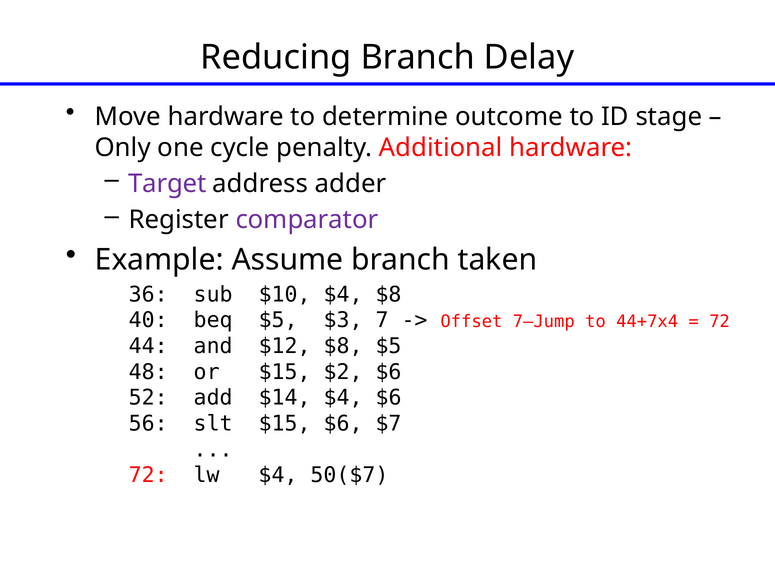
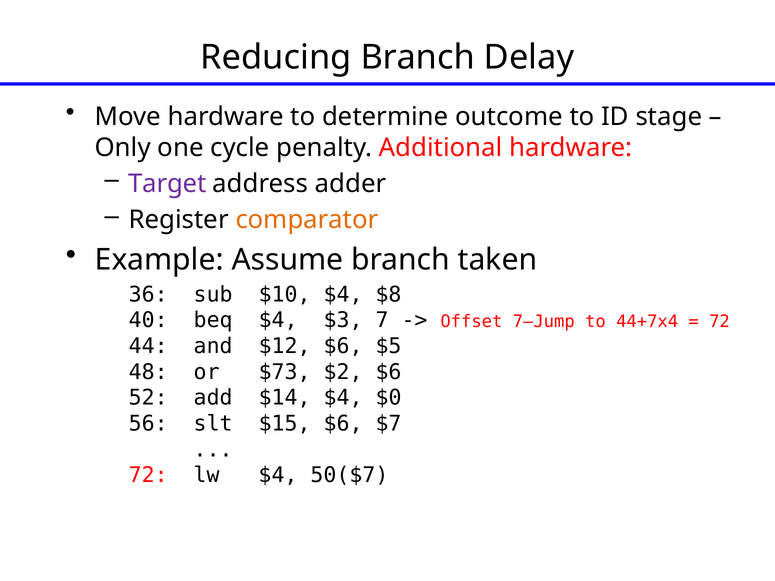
comparator colour: purple -> orange
beq $5: $5 -> $4
$12 $8: $8 -> $6
or $15: $15 -> $73
$4 $6: $6 -> $0
